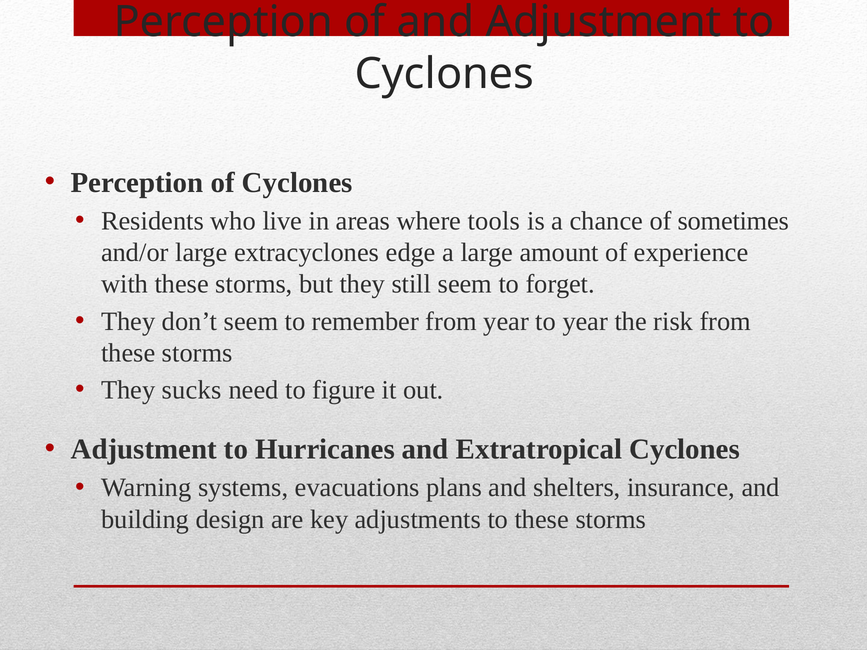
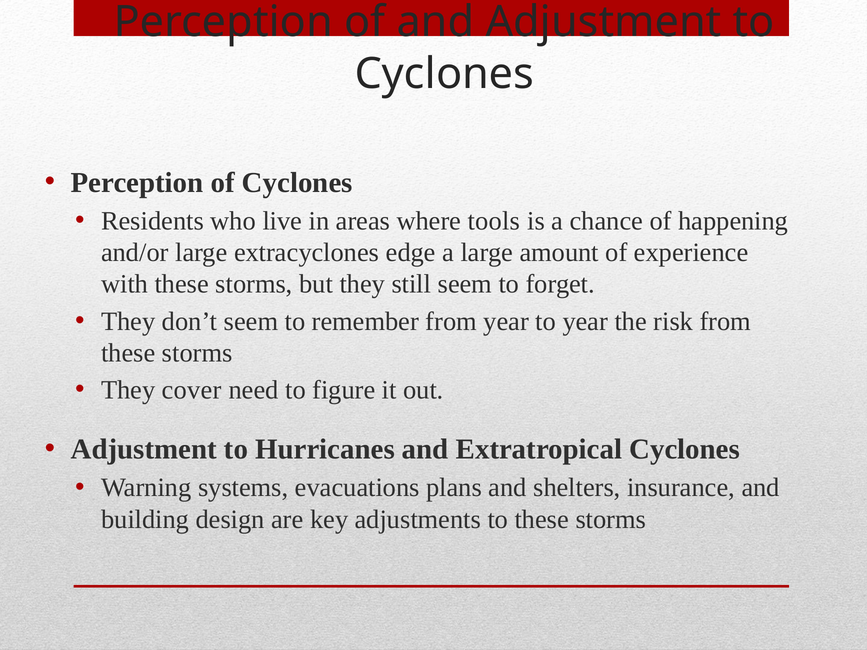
sometimes: sometimes -> happening
sucks: sucks -> cover
